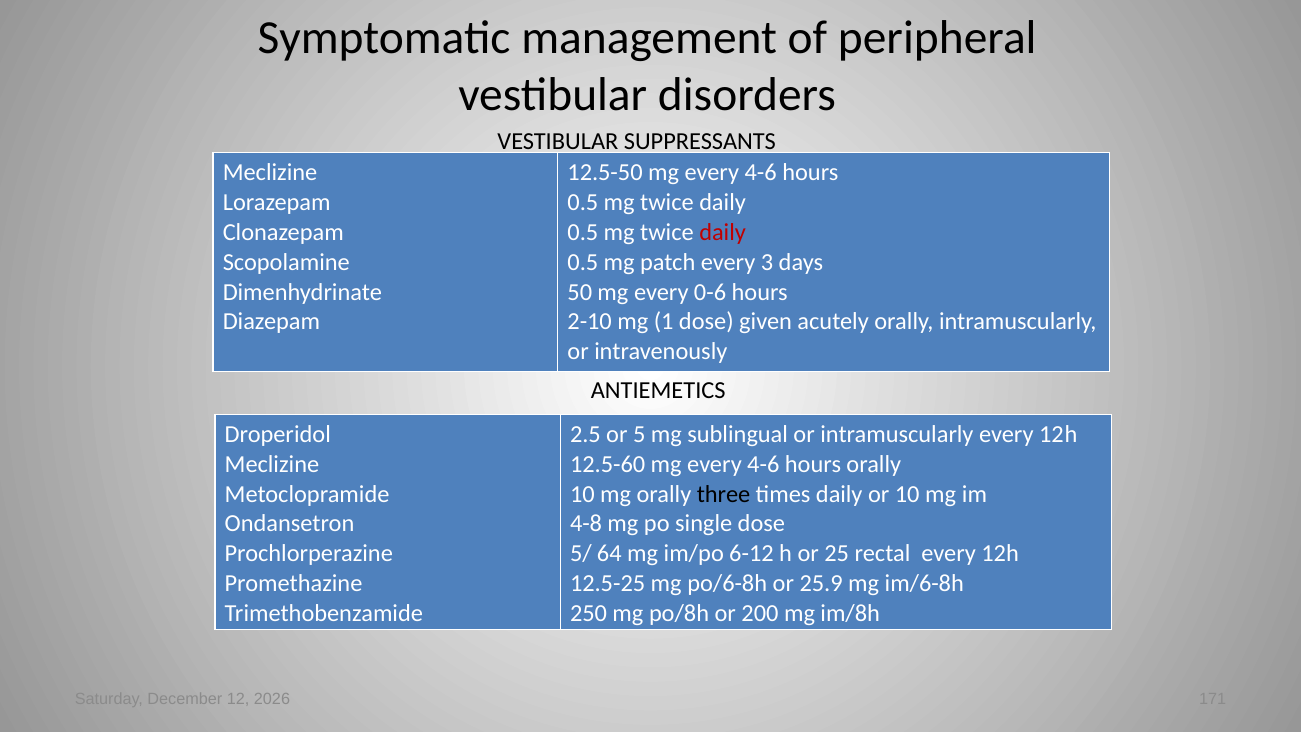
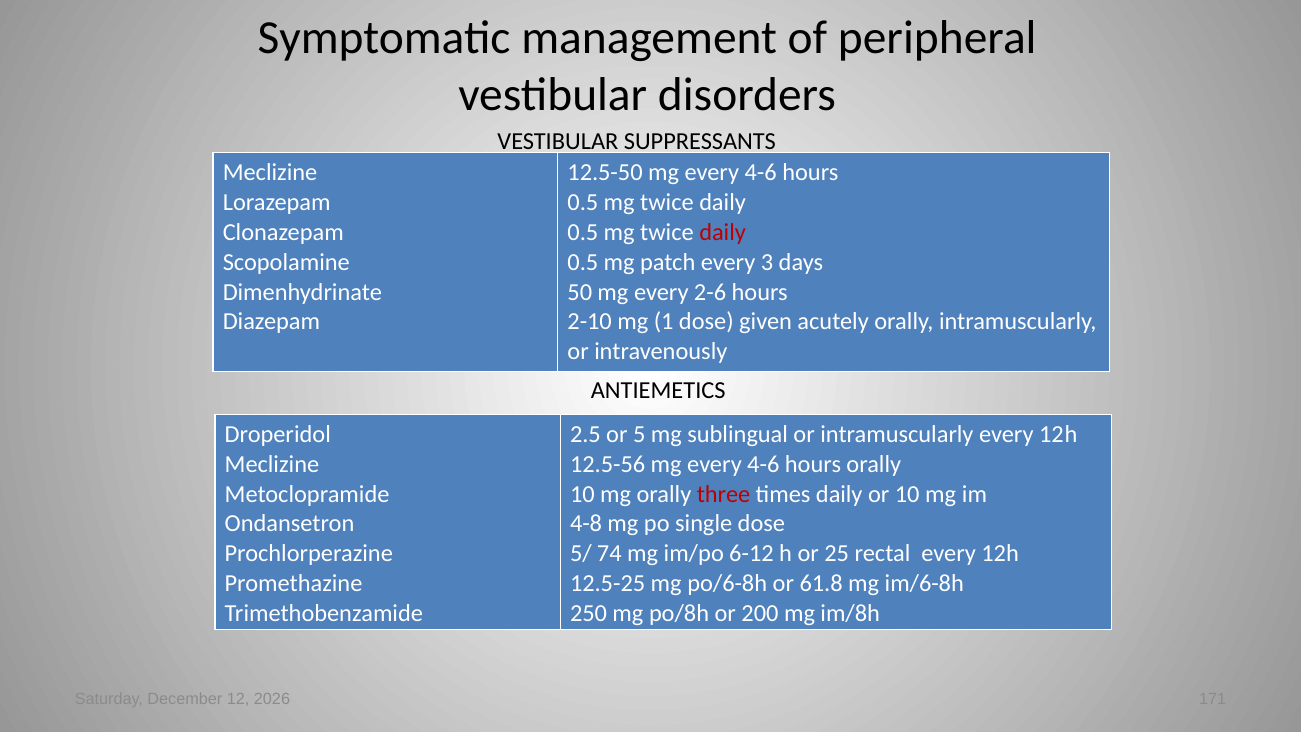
0-6: 0-6 -> 2-6
12.5-60: 12.5-60 -> 12.5-56
three colour: black -> red
64: 64 -> 74
25.9: 25.9 -> 61.8
